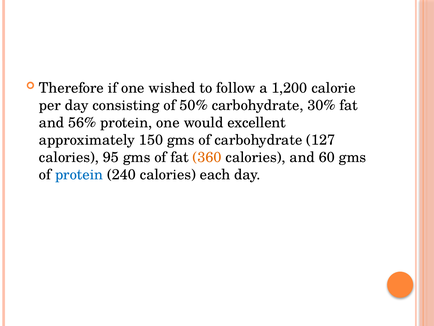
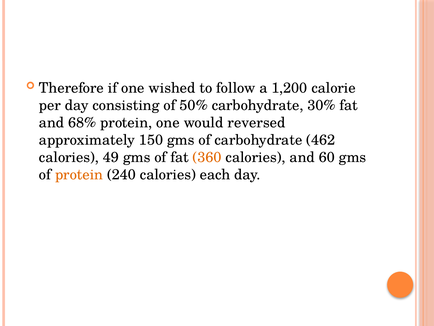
56%: 56% -> 68%
excellent: excellent -> reversed
127: 127 -> 462
95: 95 -> 49
protein at (79, 175) colour: blue -> orange
